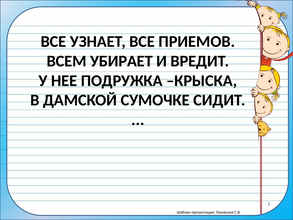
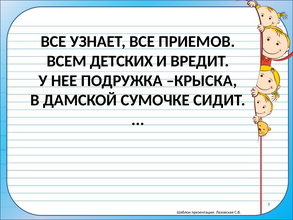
УБИРАЕТ: УБИРАЕТ -> ДЕТСКИХ
